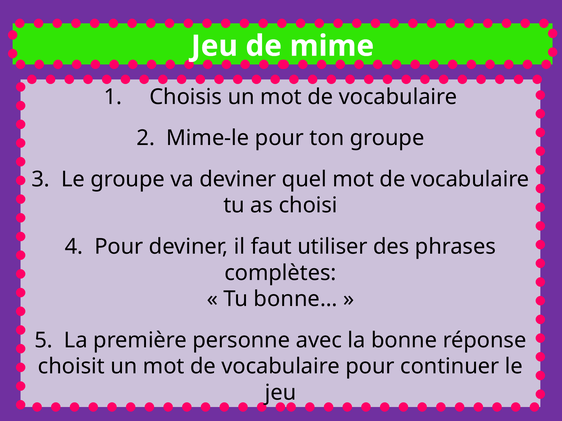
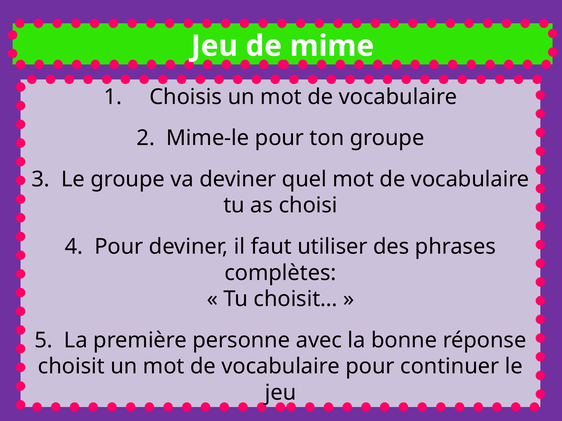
bonne…: bonne… -> choisit…
